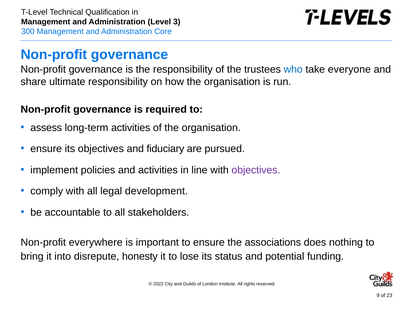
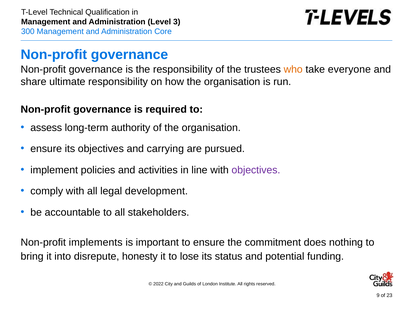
who colour: blue -> orange
long-term activities: activities -> authority
fiduciary: fiduciary -> carrying
everywhere: everywhere -> implements
associations: associations -> commitment
